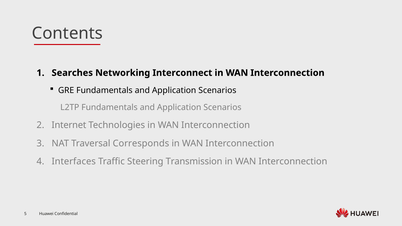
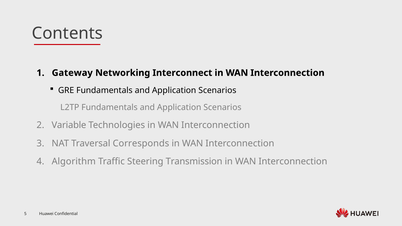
Searches: Searches -> Gateway
Internet: Internet -> Variable
Interfaces: Interfaces -> Algorithm
